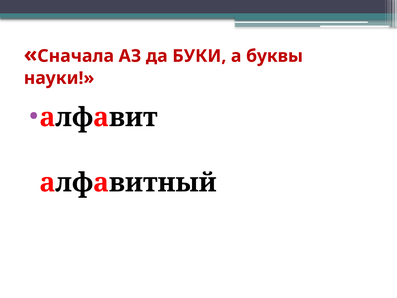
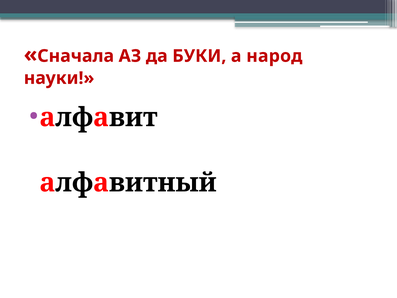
буквы: буквы -> народ
